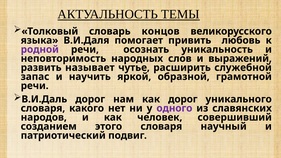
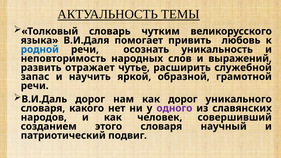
концов: концов -> чутким
родной colour: purple -> blue
называет: называет -> отражает
